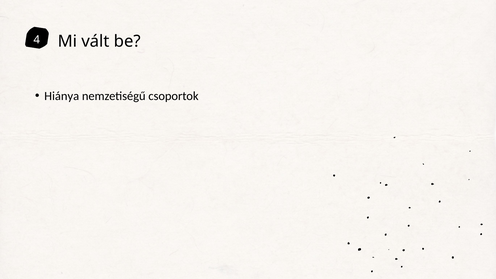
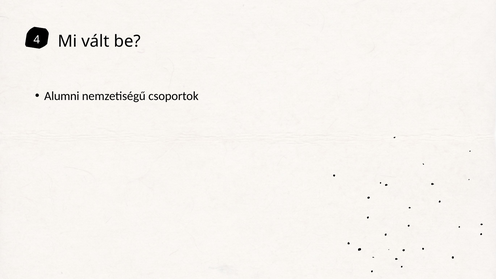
Hiánya: Hiánya -> Alumni
